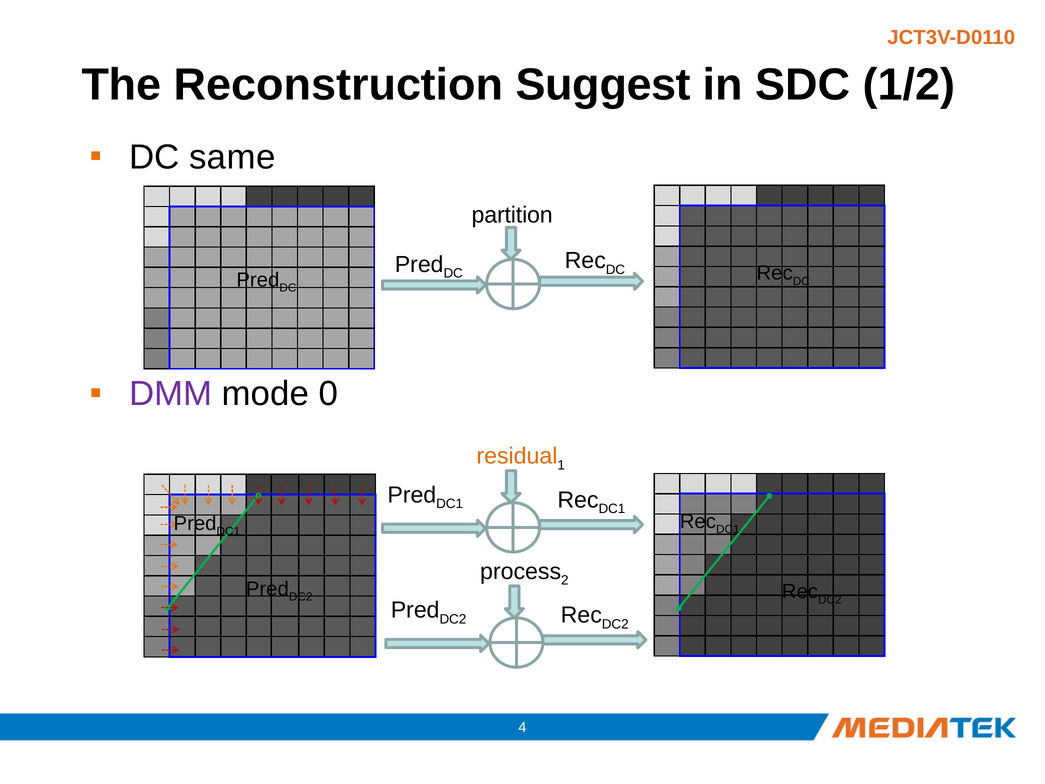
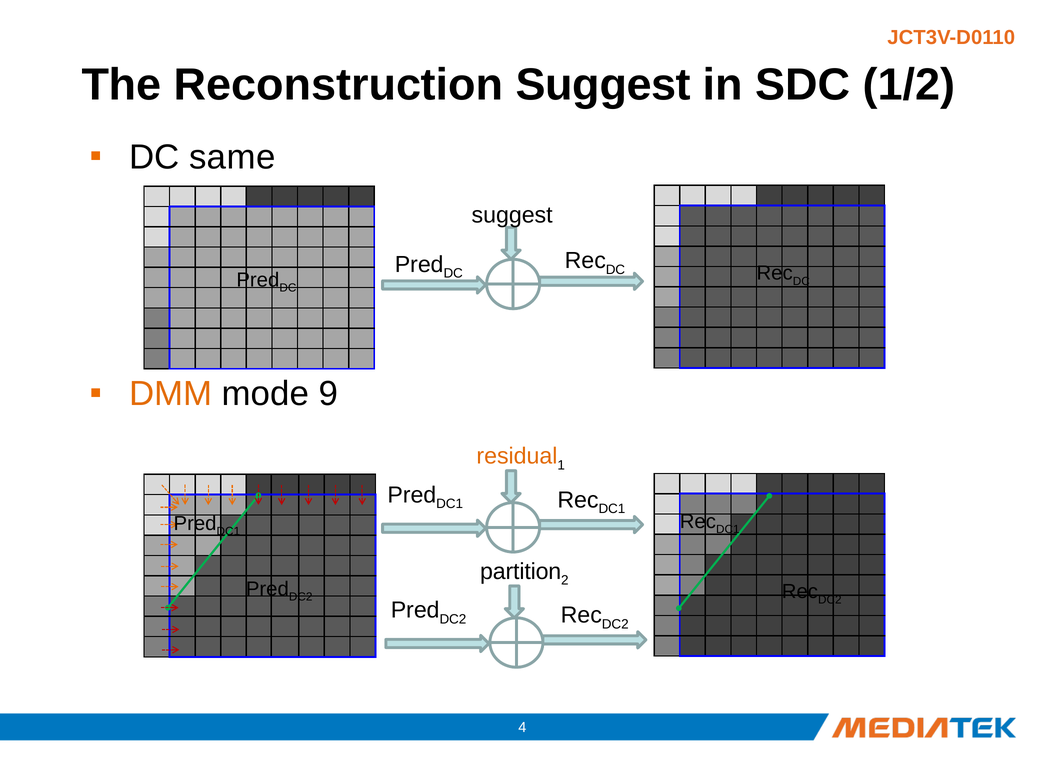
partition at (512, 215): partition -> suggest
DMM colour: purple -> orange
0: 0 -> 9
process: process -> partition
